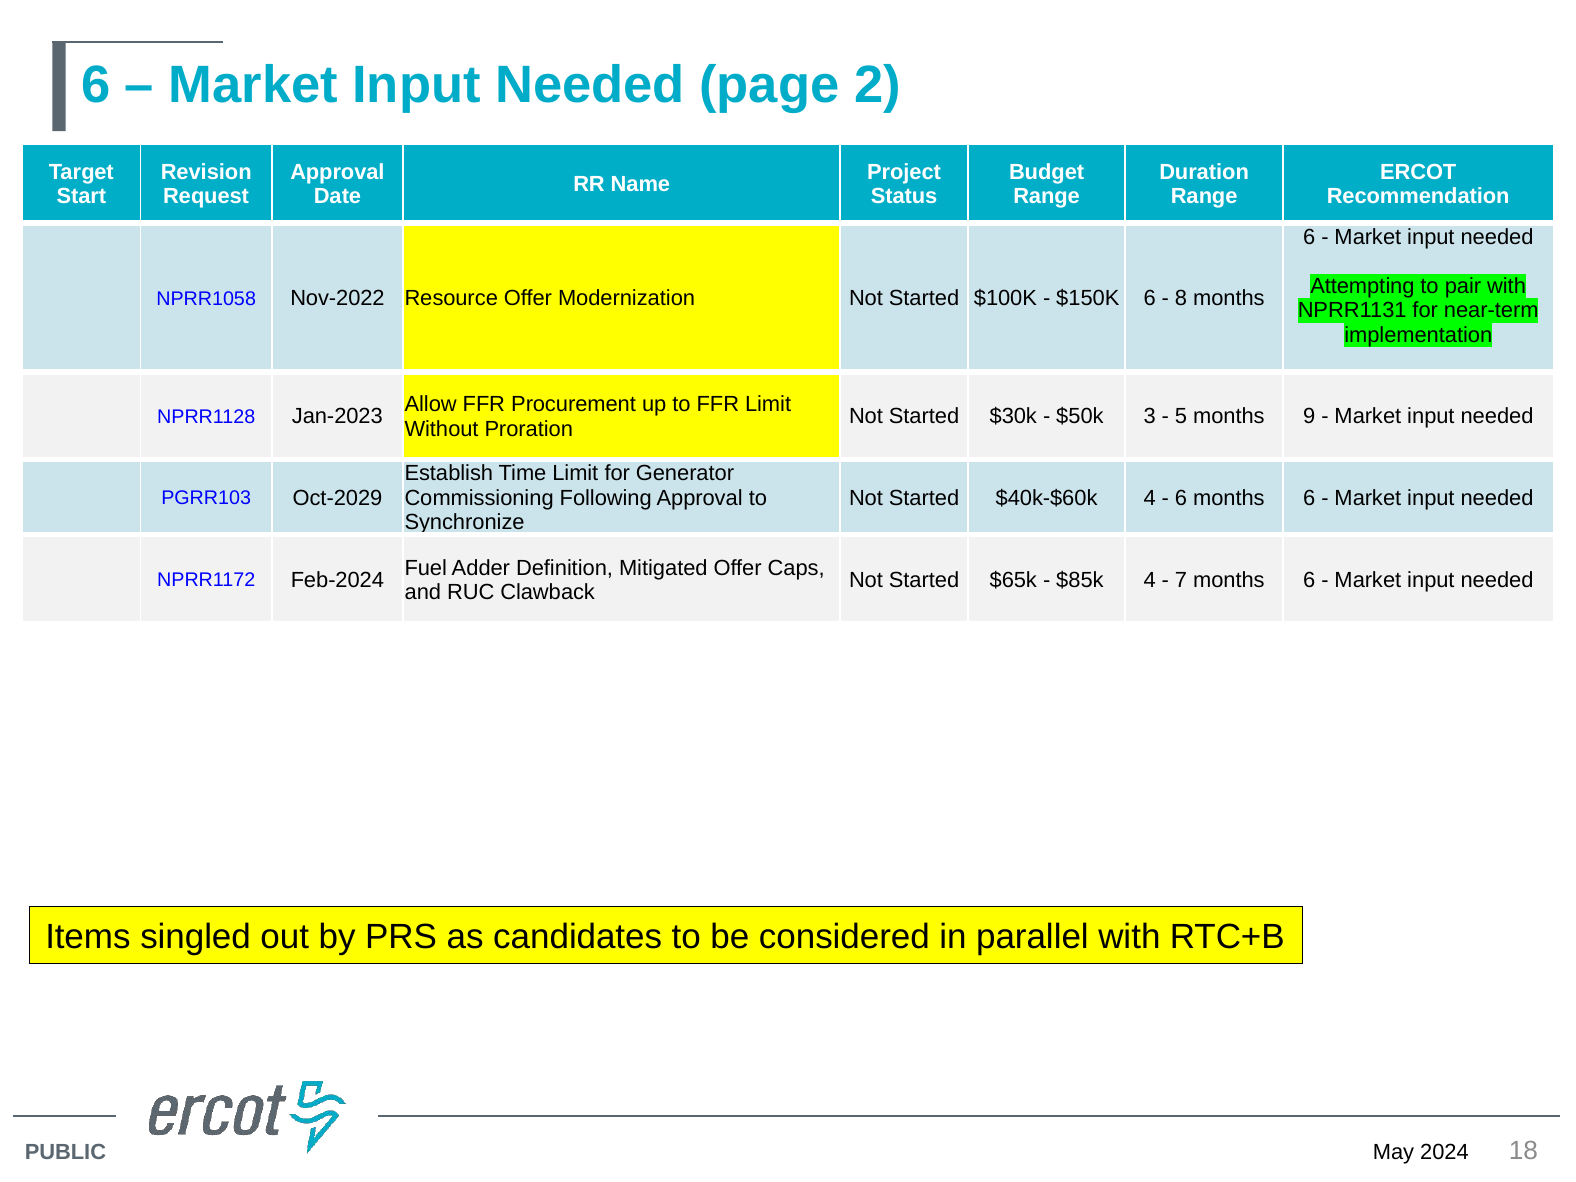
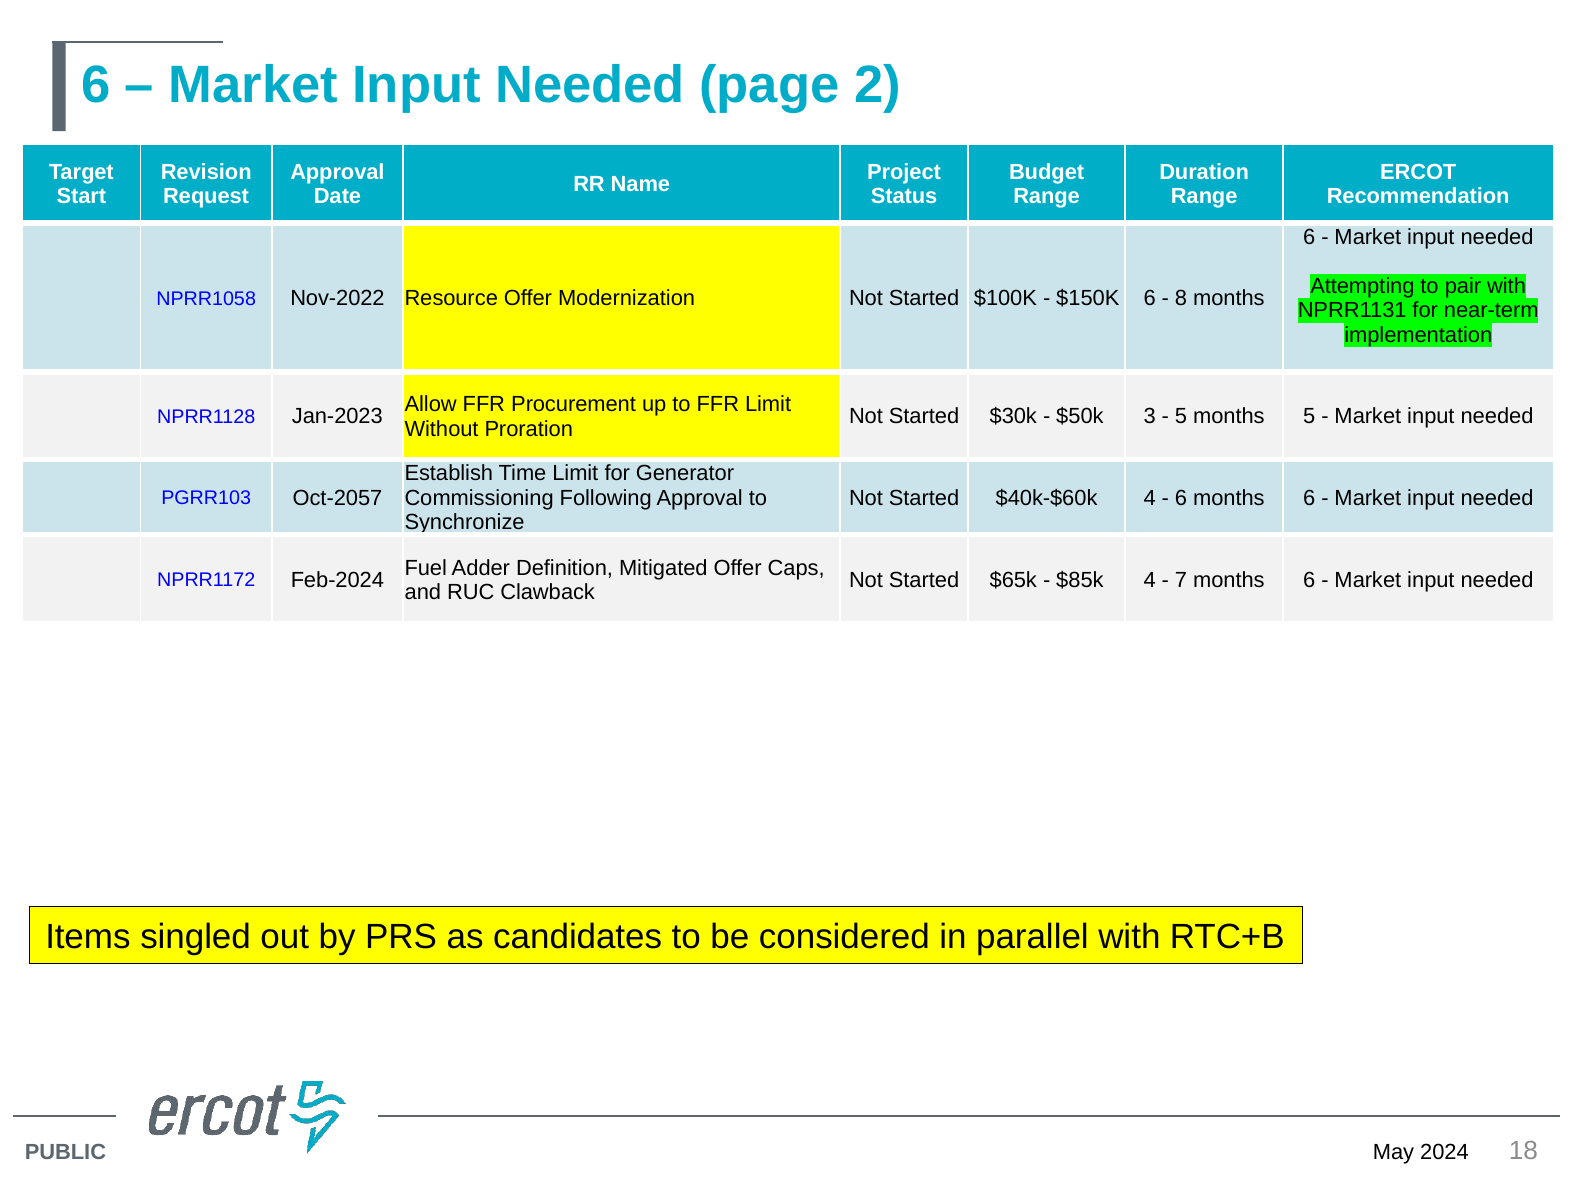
months 9: 9 -> 5
Oct-2029: Oct-2029 -> Oct-2057
